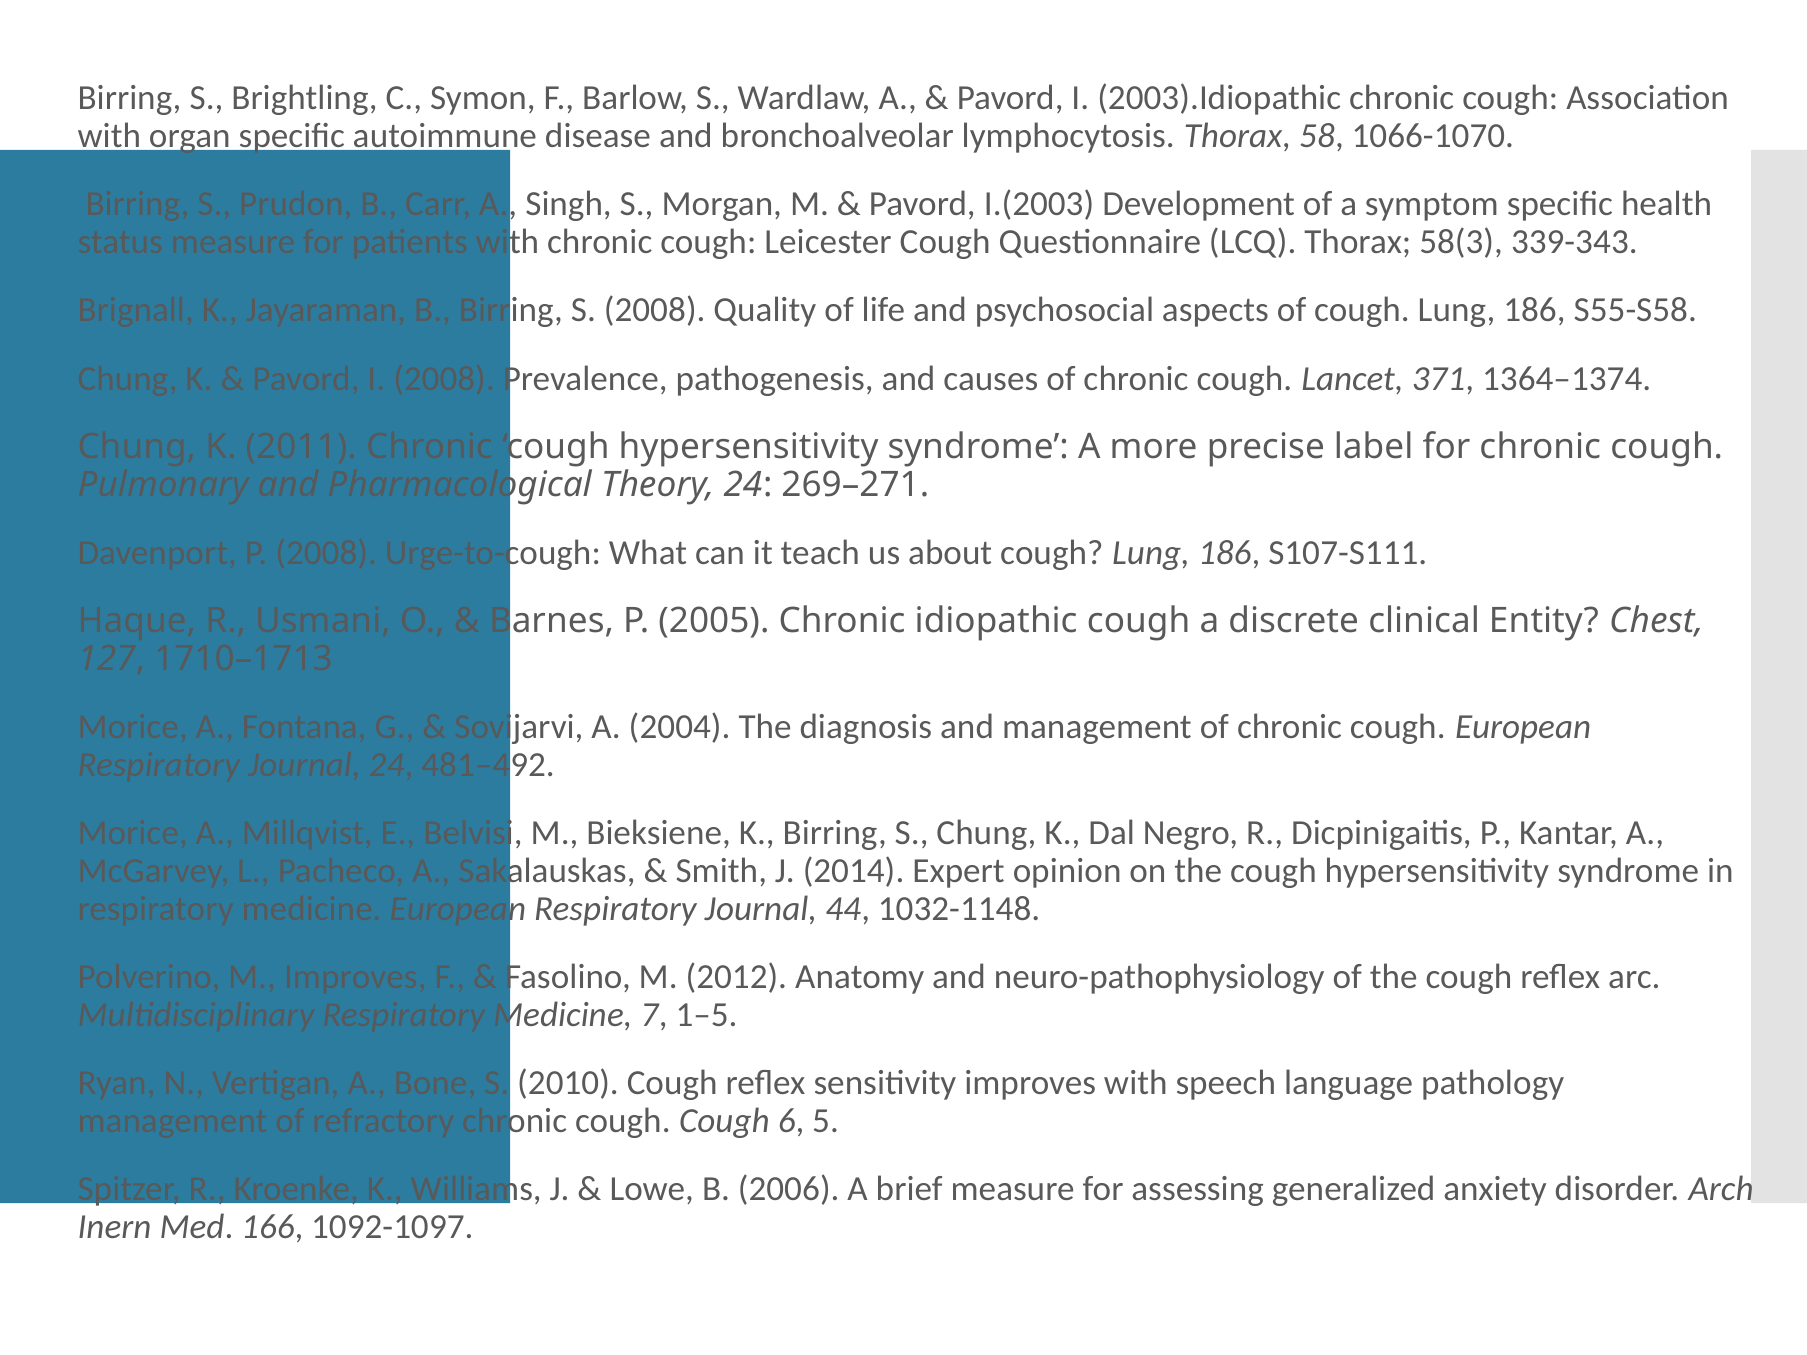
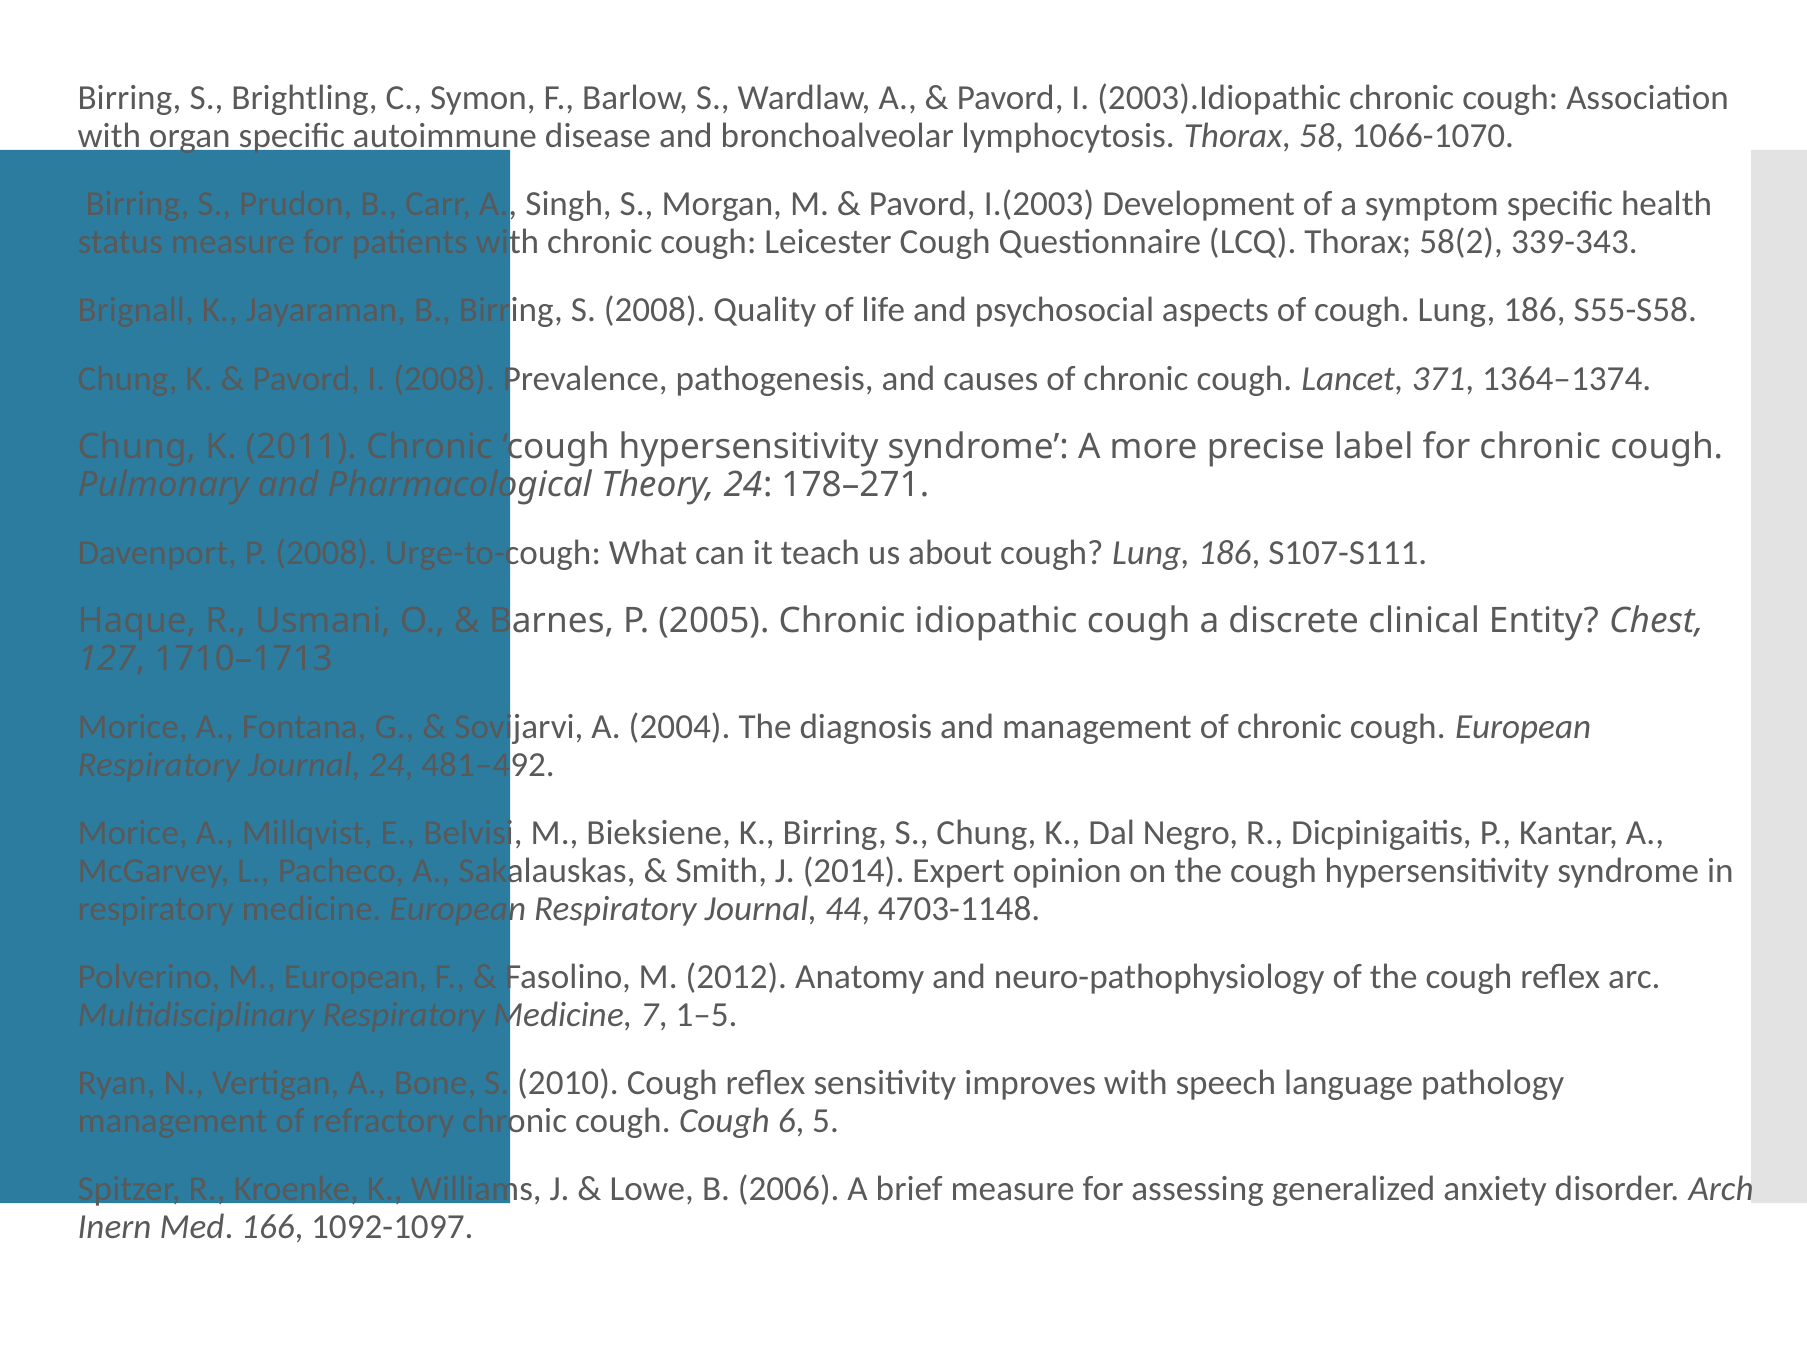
58(3: 58(3 -> 58(2
269–271: 269–271 -> 178–271
1032-1148: 1032-1148 -> 4703-1148
M Improves: Improves -> European
